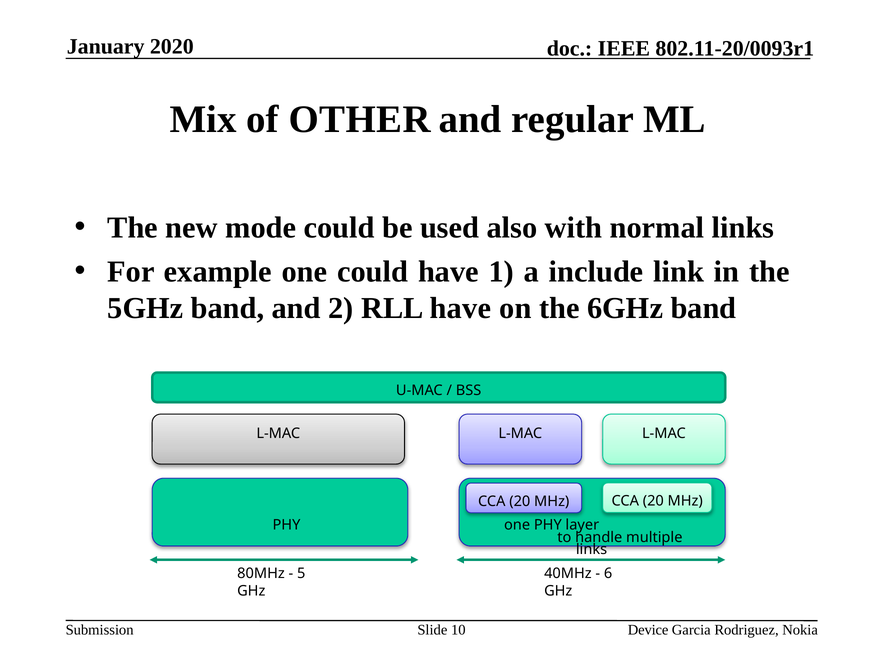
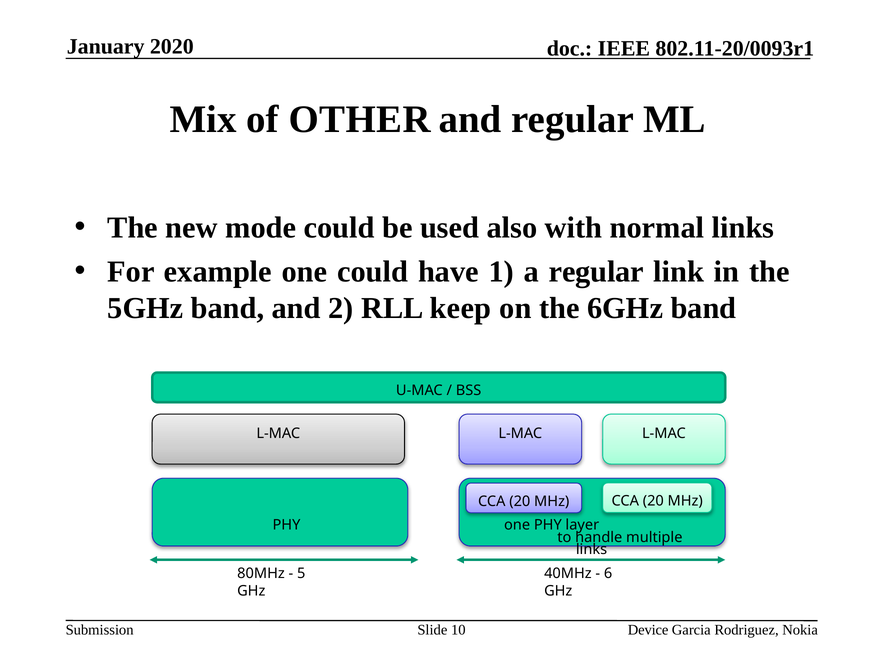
a include: include -> regular
RLL have: have -> keep
